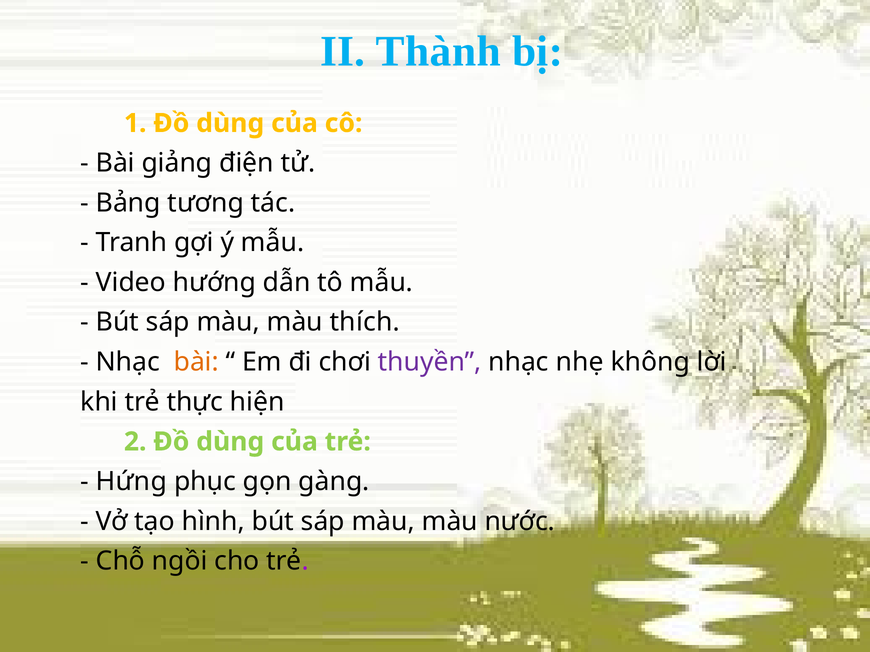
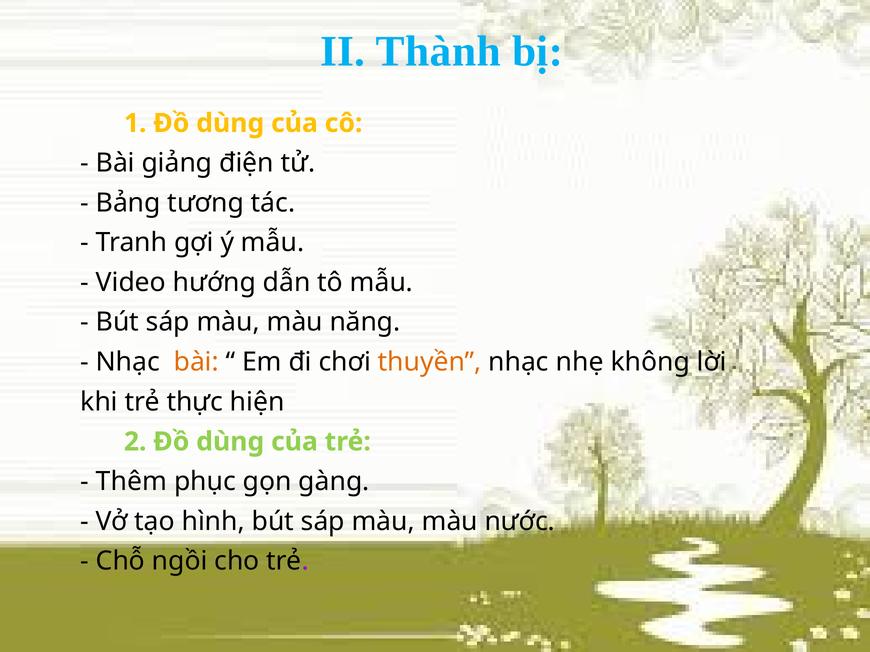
thích: thích -> năng
thuyền colour: purple -> orange
Hứng: Hứng -> Thêm
